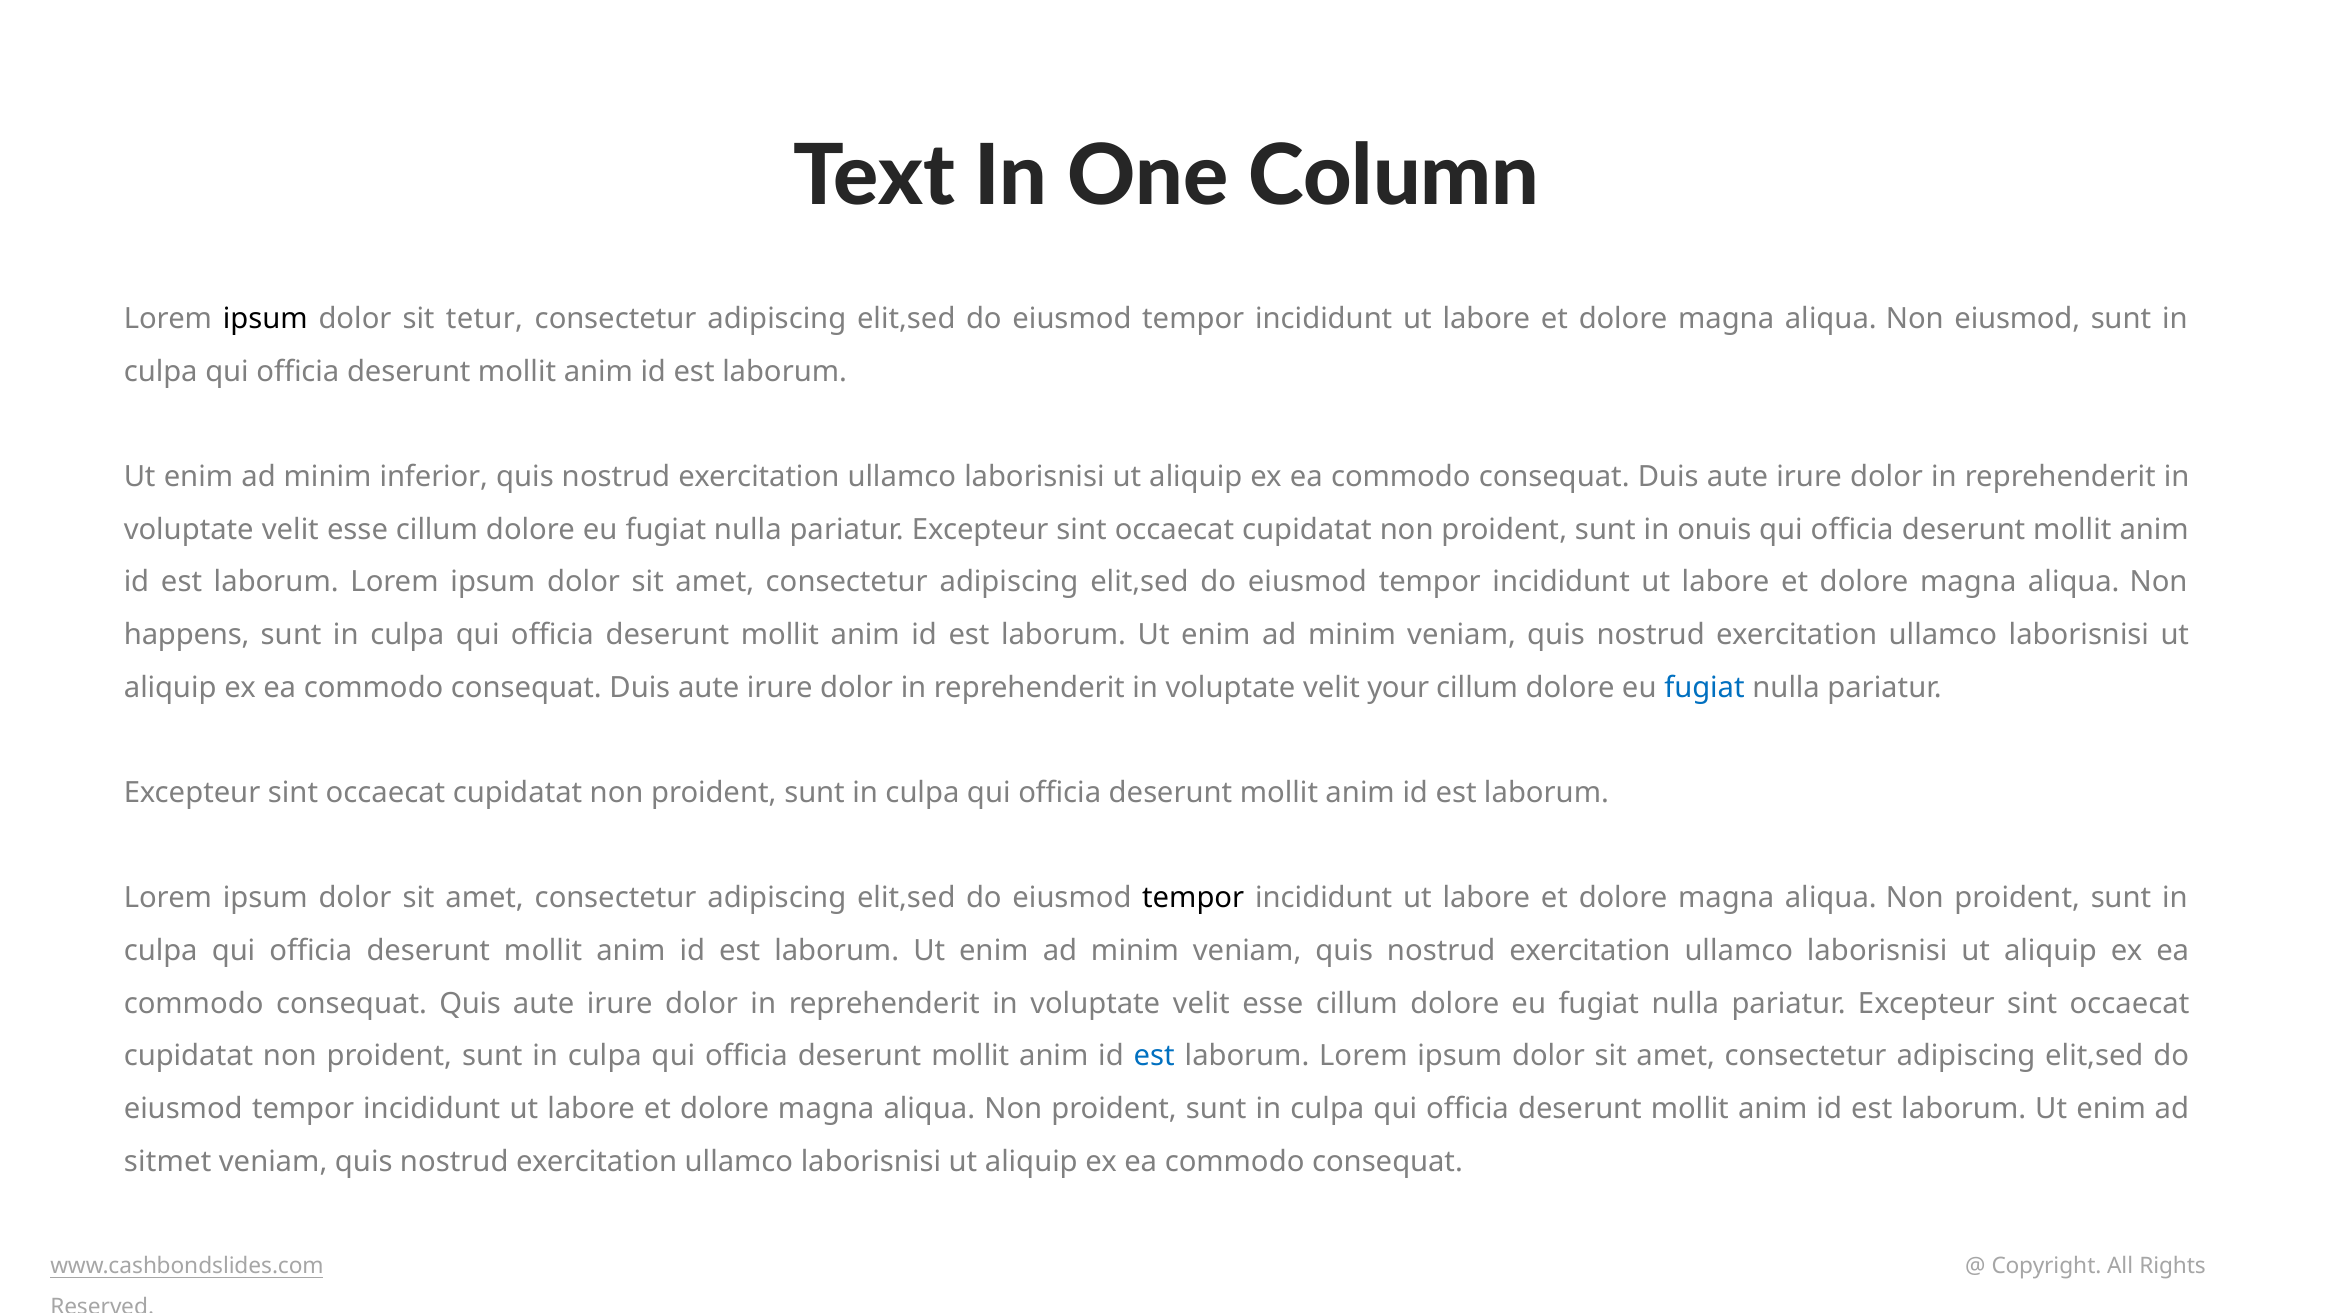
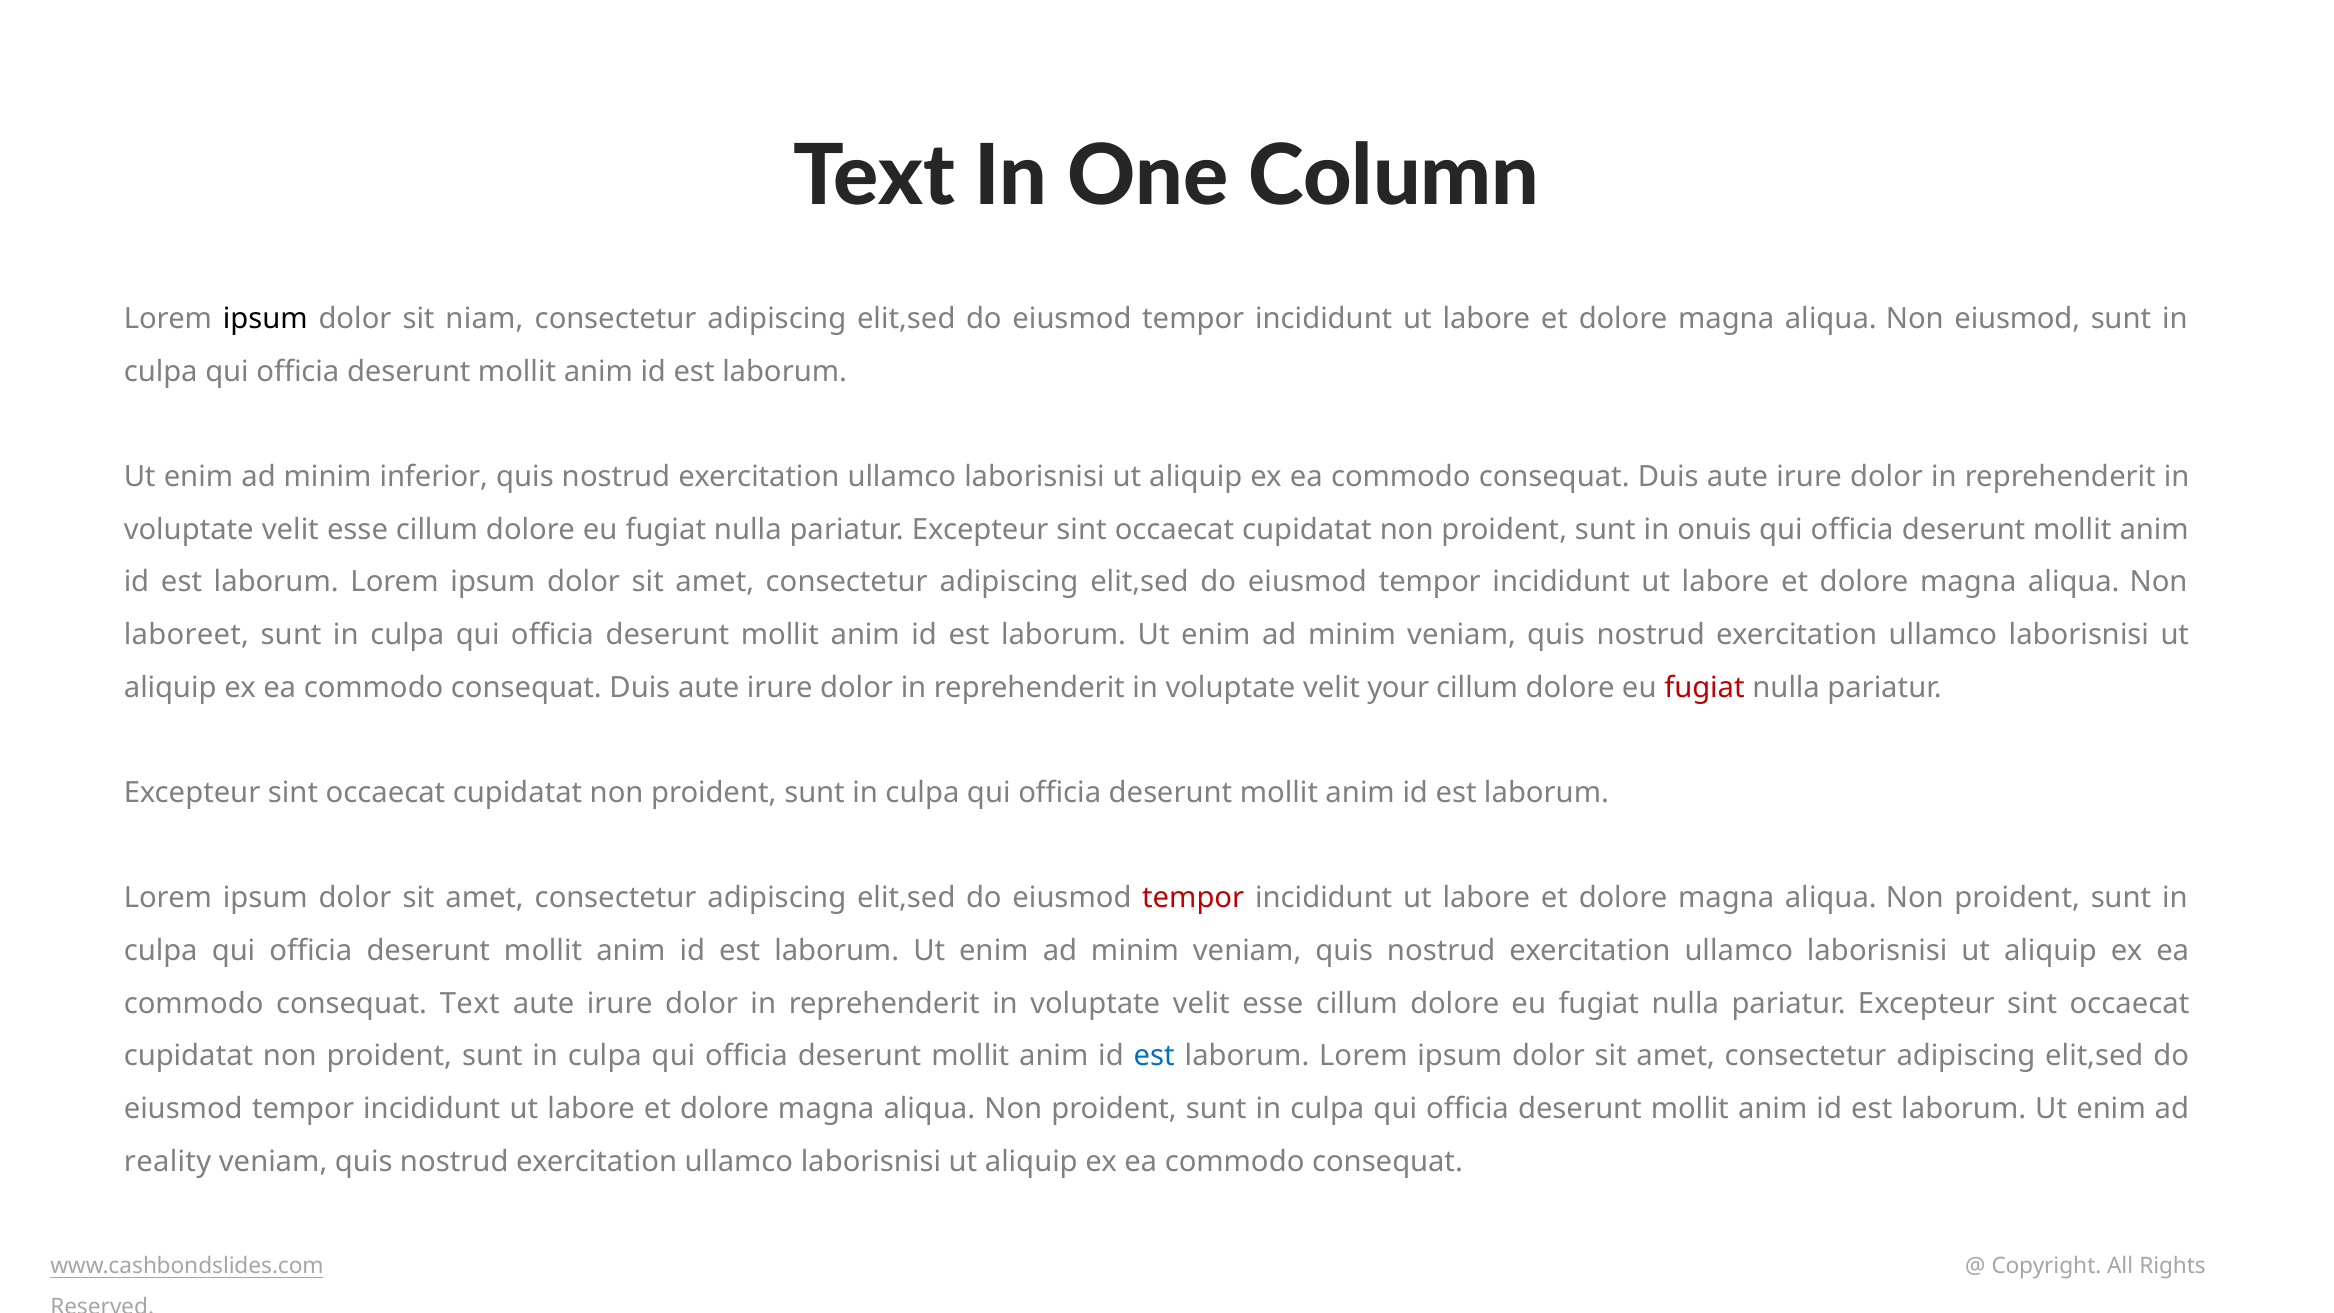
tetur: tetur -> niam
happens: happens -> laboreet
fugiat at (1704, 688) colour: blue -> red
tempor at (1193, 898) colour: black -> red
Quis at (470, 1004): Quis -> Text
sitmet: sitmet -> reality
